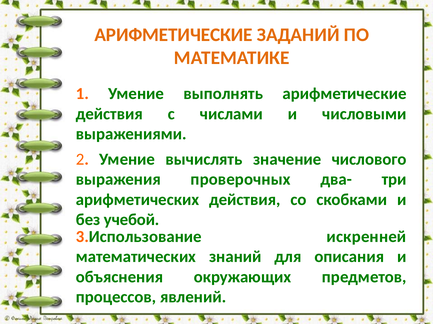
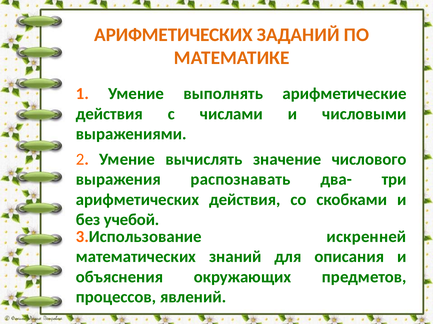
АРИФМЕТИЧЕСКИЕ at (174, 35): АРИФМЕТИЧЕСКИЕ -> АРИФМЕТИЧЕСКИХ
проверочных: проверочных -> распознавать
